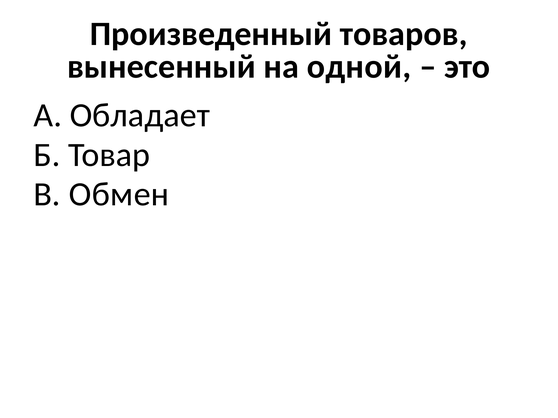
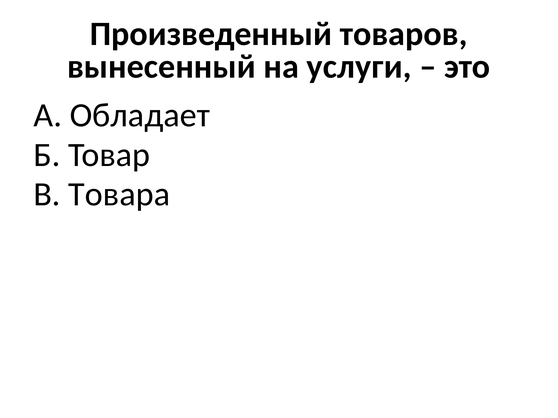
одной: одной -> услуги
Обмен: Обмен -> Товара
